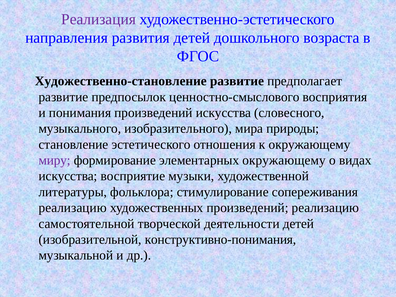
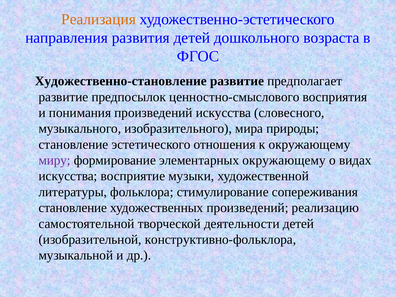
Реализация colour: purple -> orange
реализацию at (73, 208): реализацию -> становление
конструктивно-понимания: конструктивно-понимания -> конструктивно-фольклора
